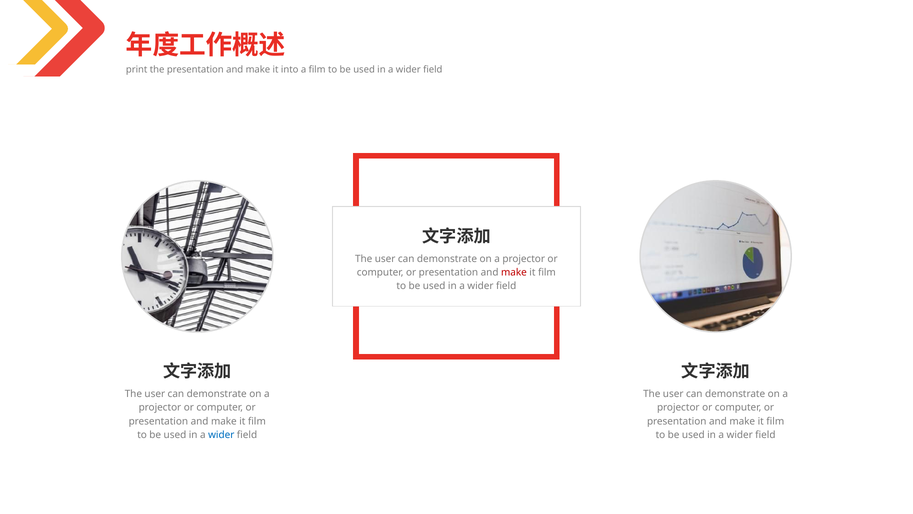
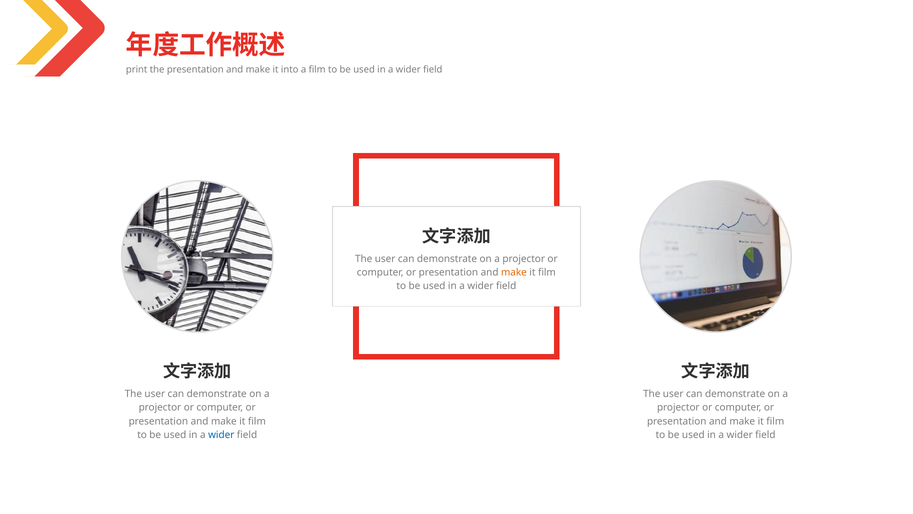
make at (514, 272) colour: red -> orange
